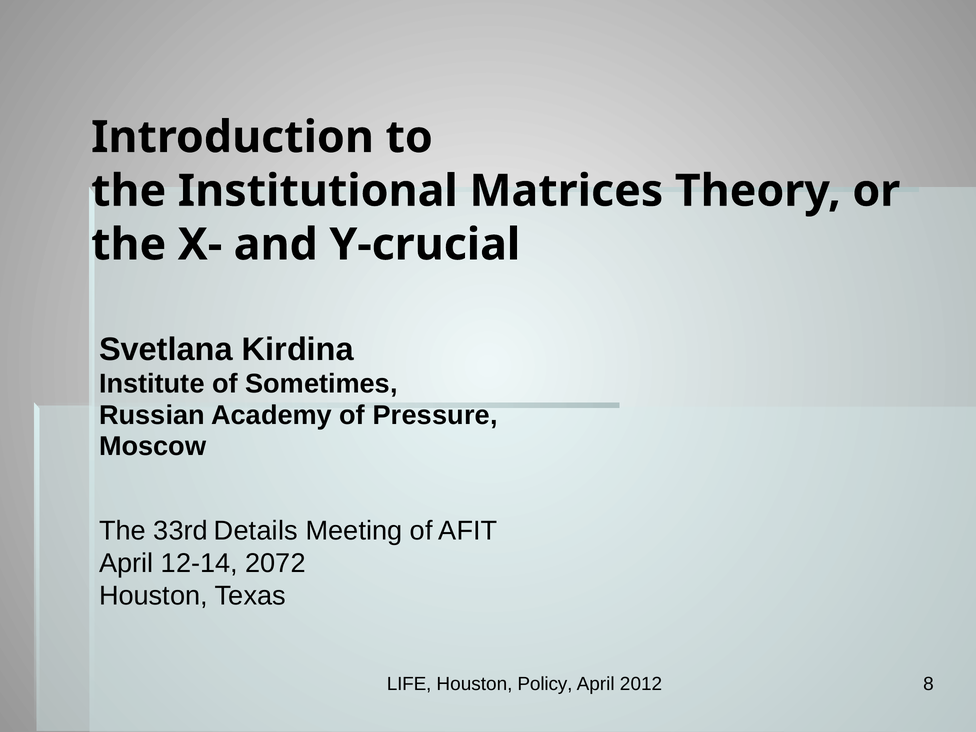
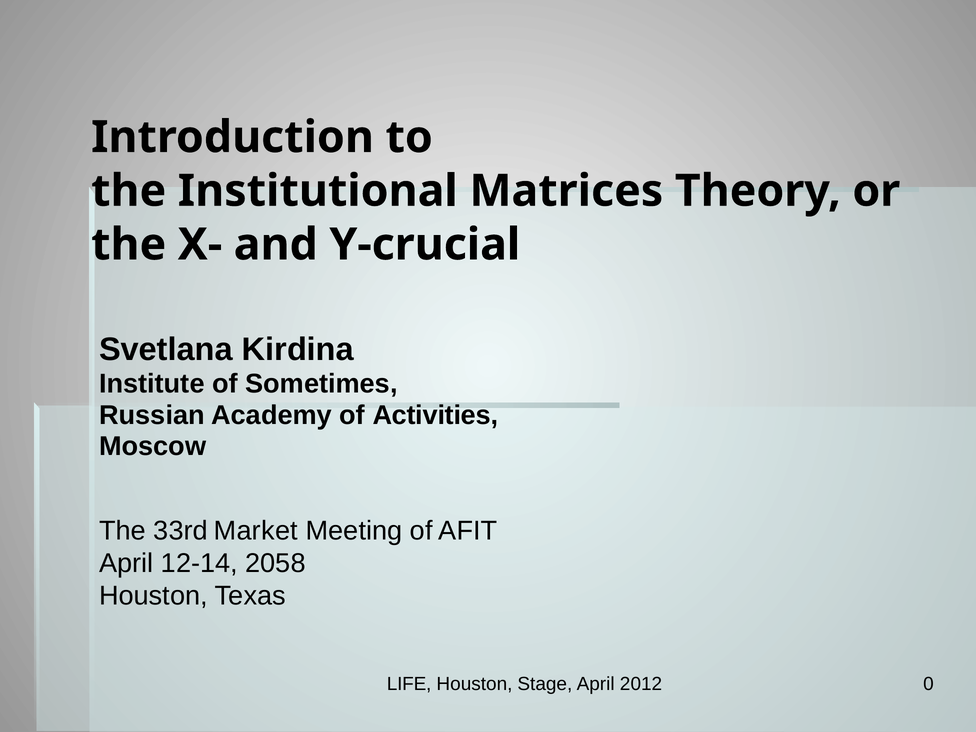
Pressure: Pressure -> Activities
Details: Details -> Market
2072: 2072 -> 2058
Policy: Policy -> Stage
8: 8 -> 0
